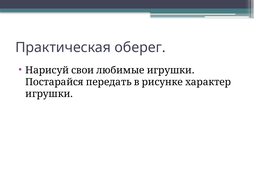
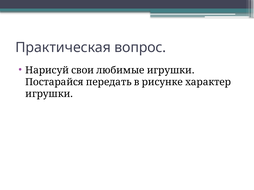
оберег: оберег -> вопрос
